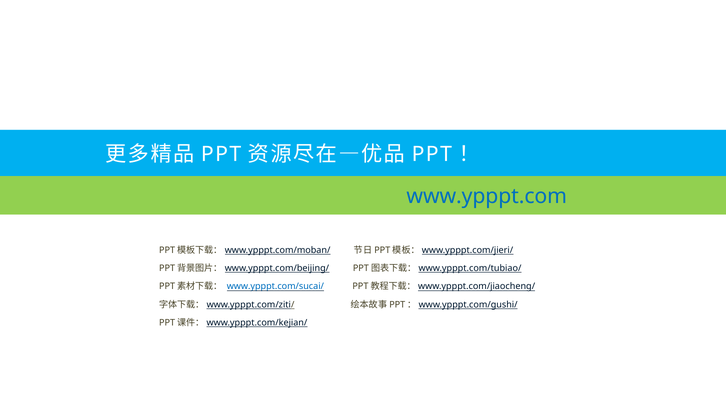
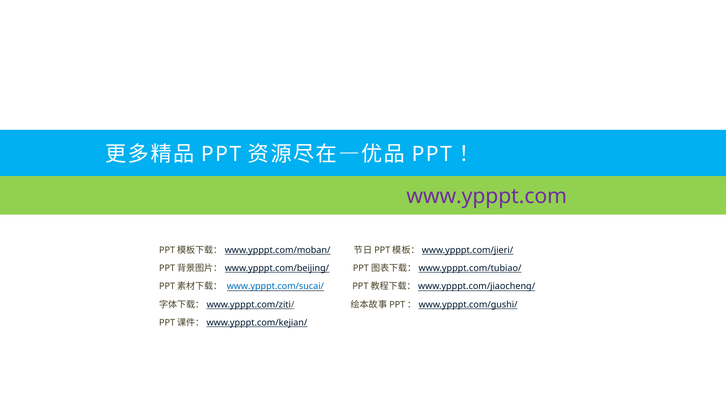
www.ypppt.com colour: blue -> purple
